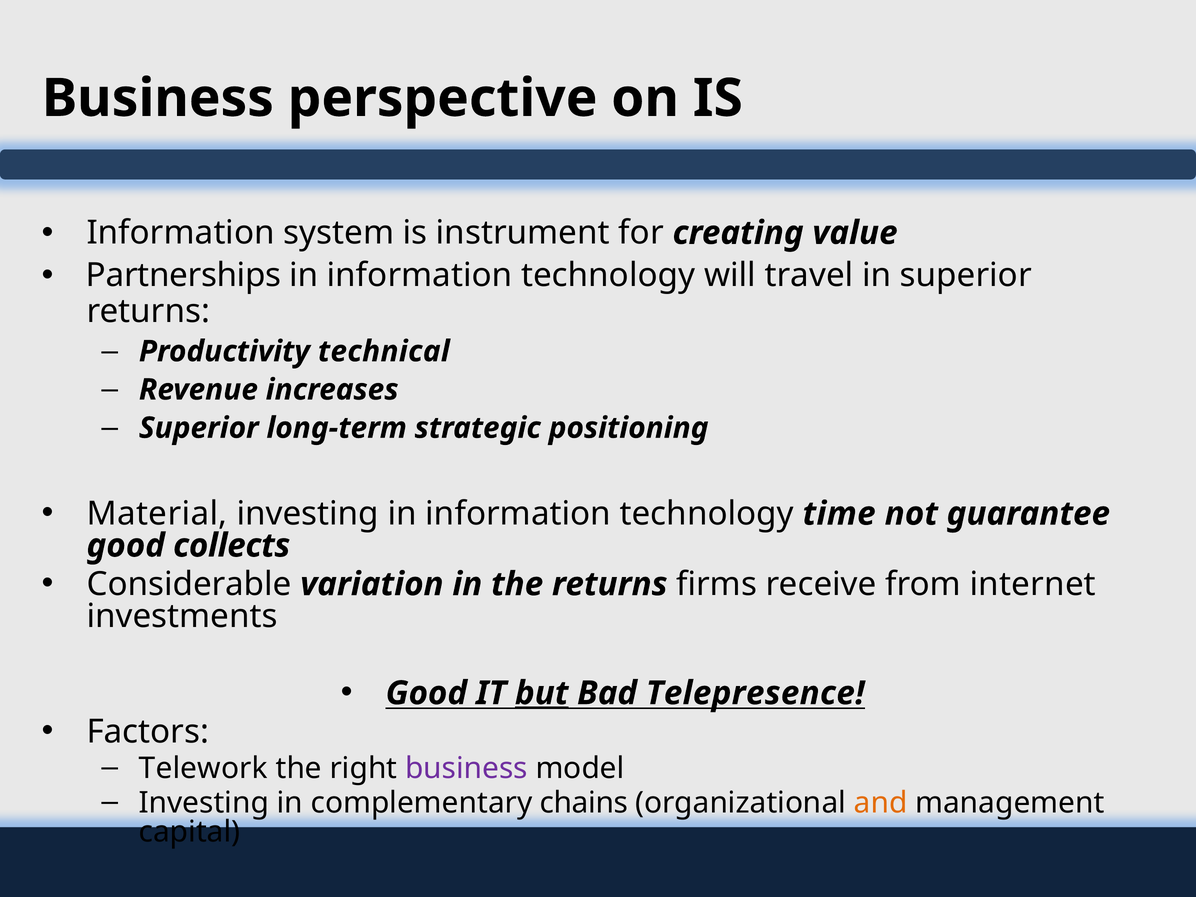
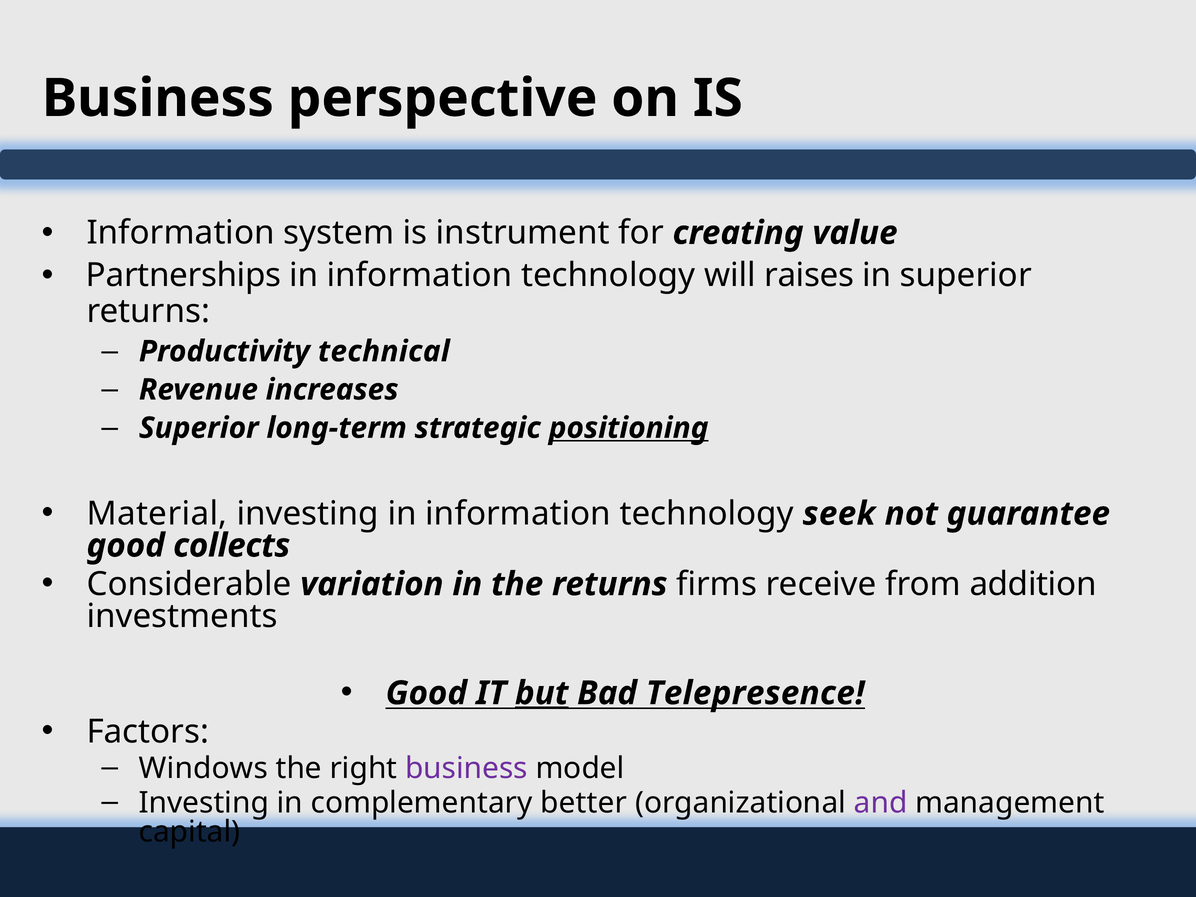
travel: travel -> raises
positioning underline: none -> present
time: time -> seek
internet: internet -> addition
Telework: Telework -> Windows
chains: chains -> better
and colour: orange -> purple
